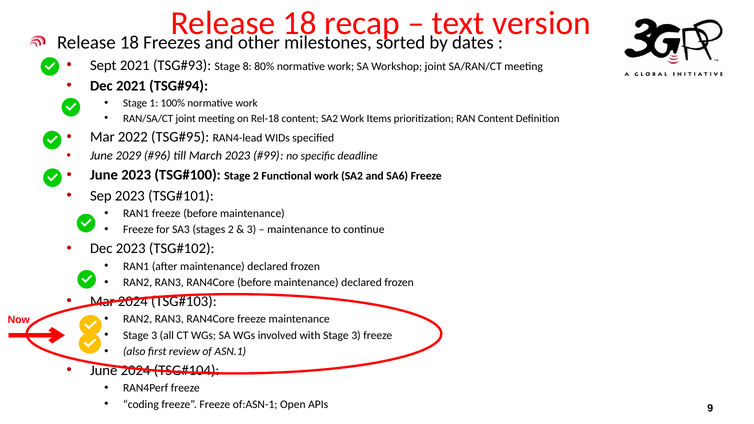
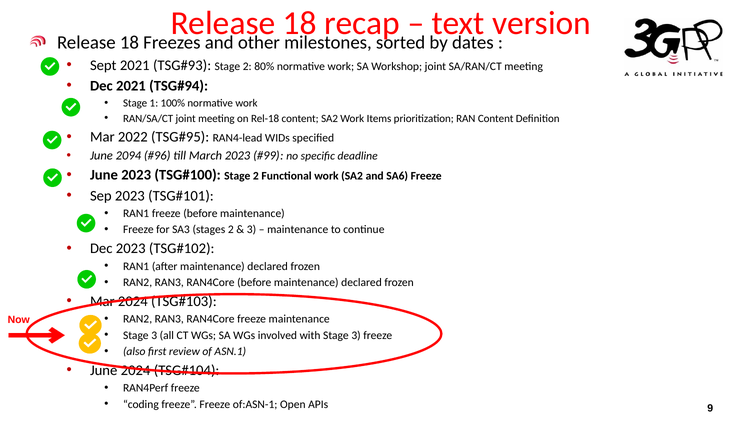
8 at (247, 66): 8 -> 2
2029: 2029 -> 2094
